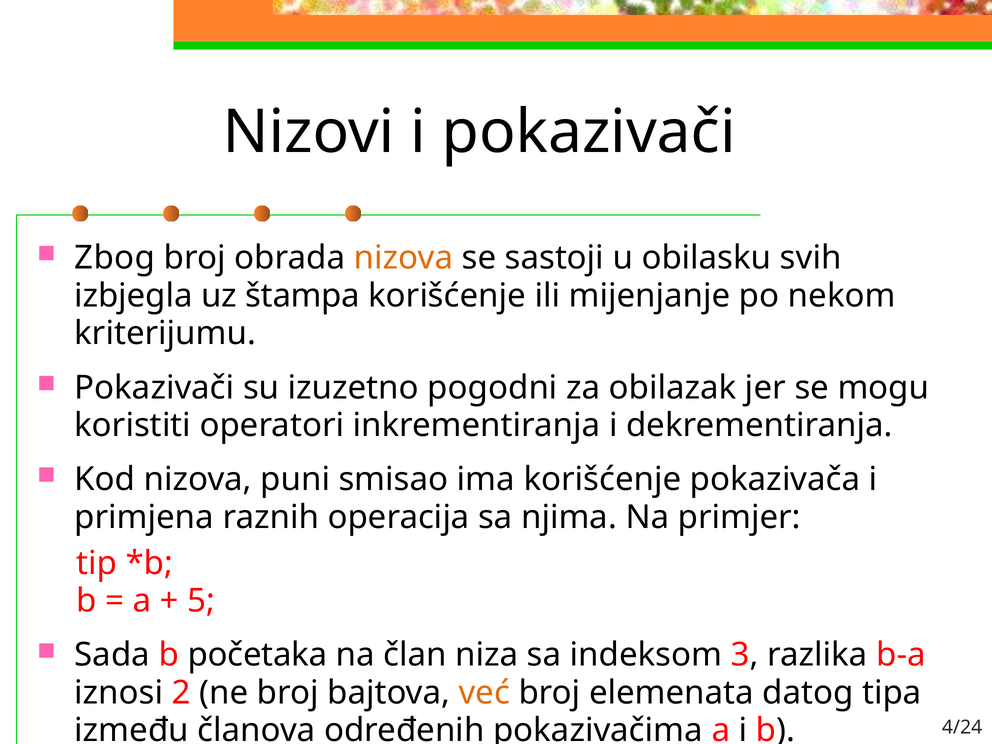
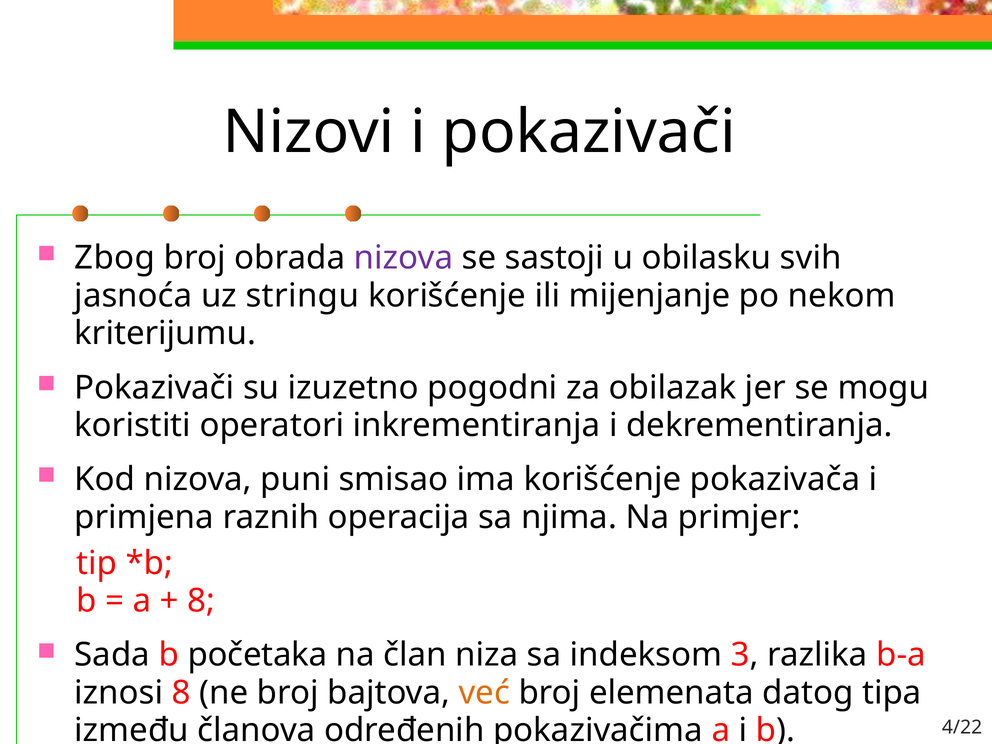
nizova at (404, 258) colour: orange -> purple
izbjegla: izbjegla -> jasnoća
štampa: štampa -> stringu
5 at (201, 601): 5 -> 8
iznosi 2: 2 -> 8
4/24: 4/24 -> 4/22
